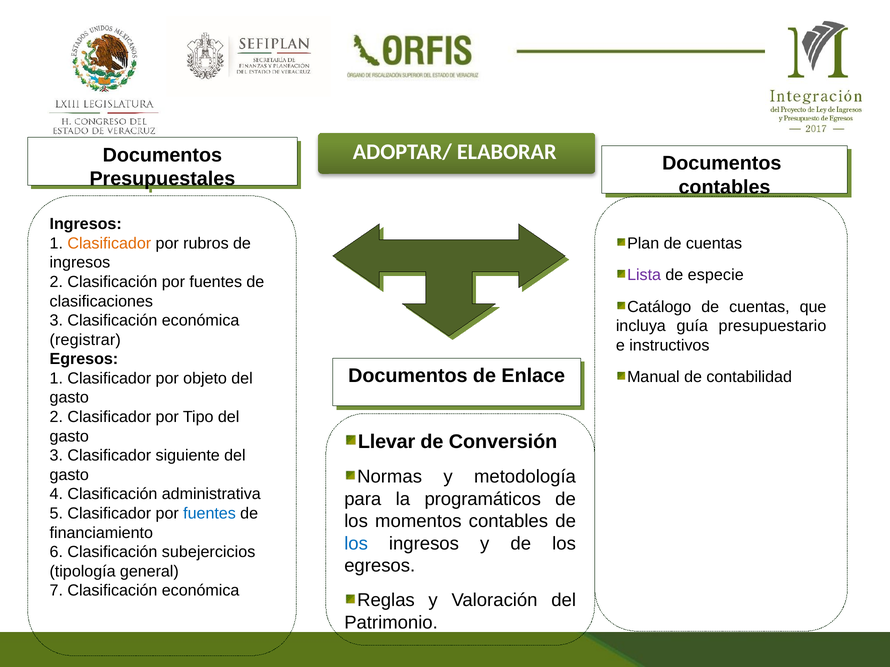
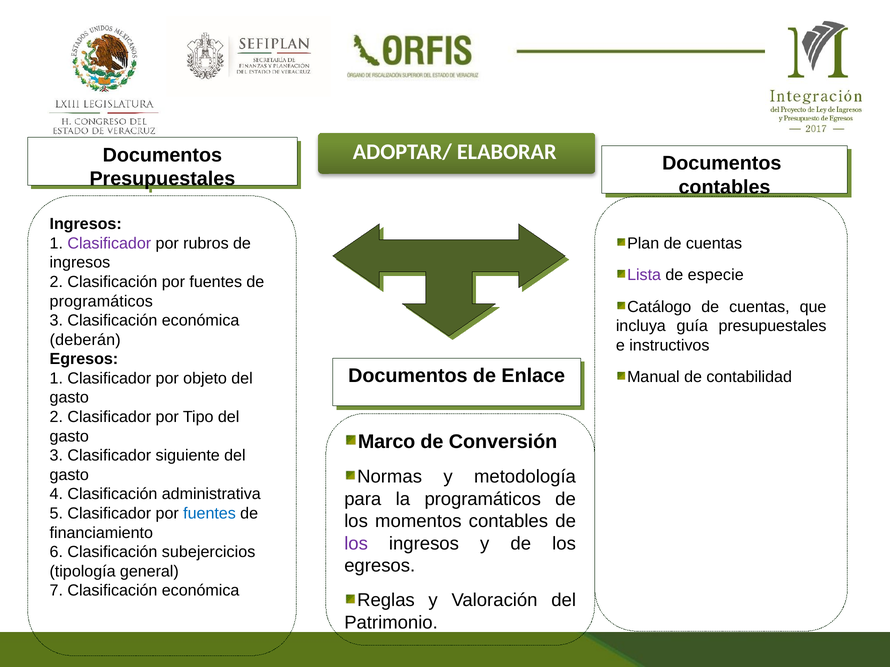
Clasificador at (109, 244) colour: orange -> purple
clasificaciones at (101, 301): clasificaciones -> programáticos
guía presupuestario: presupuestario -> presupuestales
registrar: registrar -> deberán
Llevar: Llevar -> Marco
los at (356, 544) colour: blue -> purple
